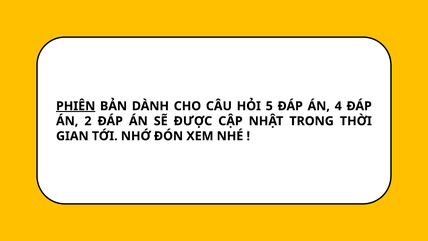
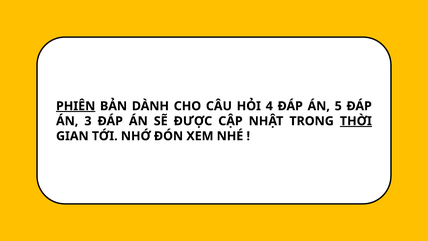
5: 5 -> 4
4: 4 -> 5
2: 2 -> 3
THỜI underline: none -> present
